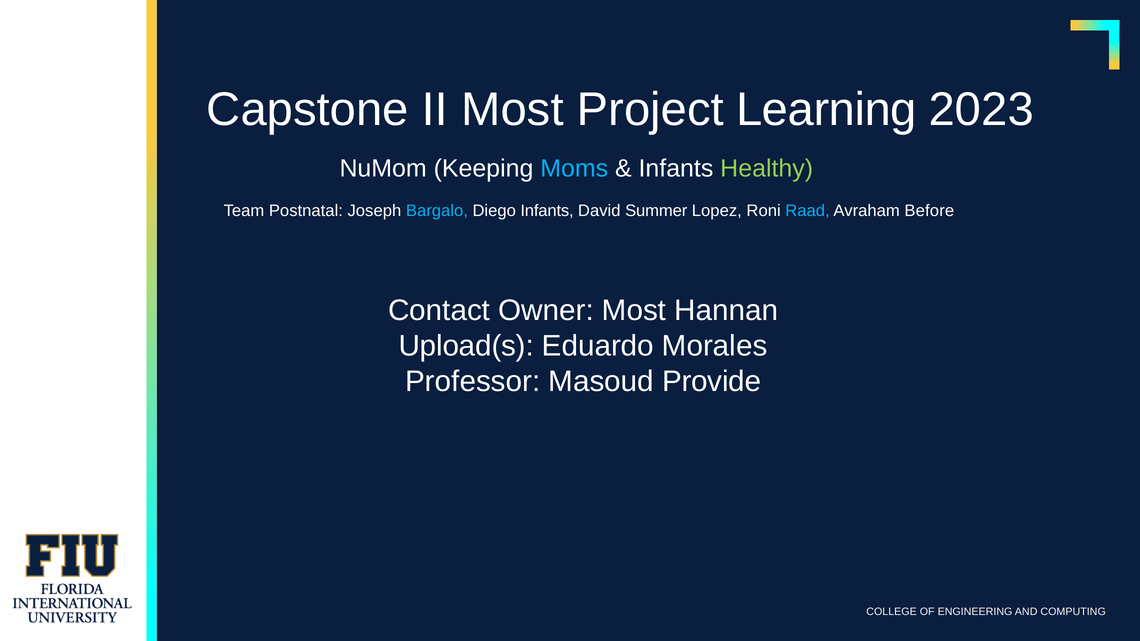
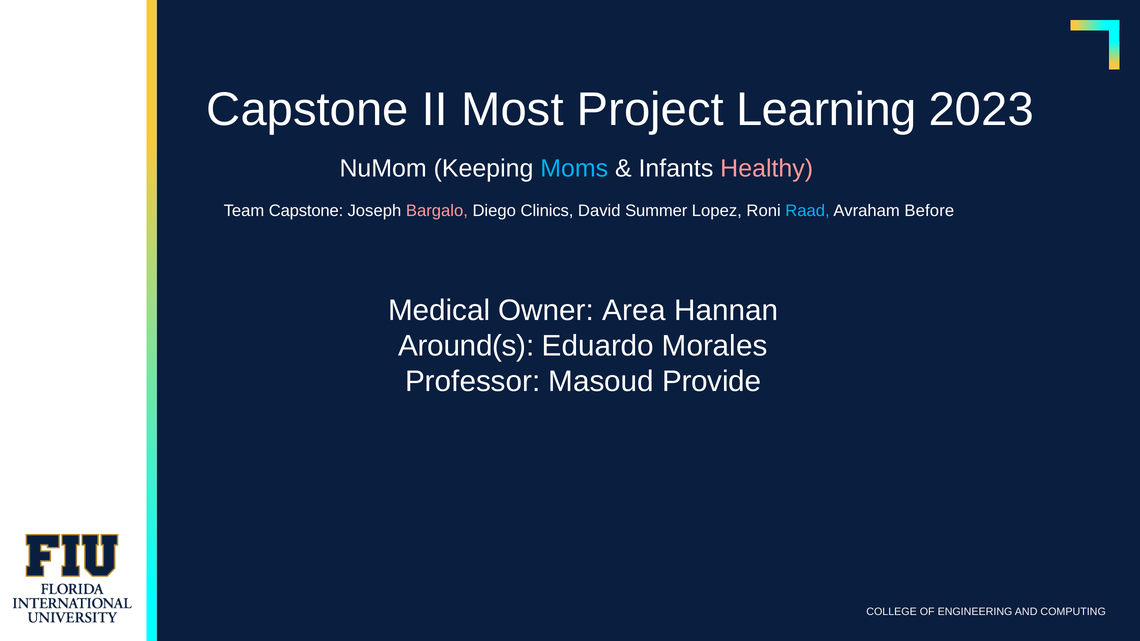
Healthy colour: light green -> pink
Team Postnatal: Postnatal -> Capstone
Bargalo colour: light blue -> pink
Diego Infants: Infants -> Clinics
Contact: Contact -> Medical
Owner Most: Most -> Area
Upload(s: Upload(s -> Around(s
